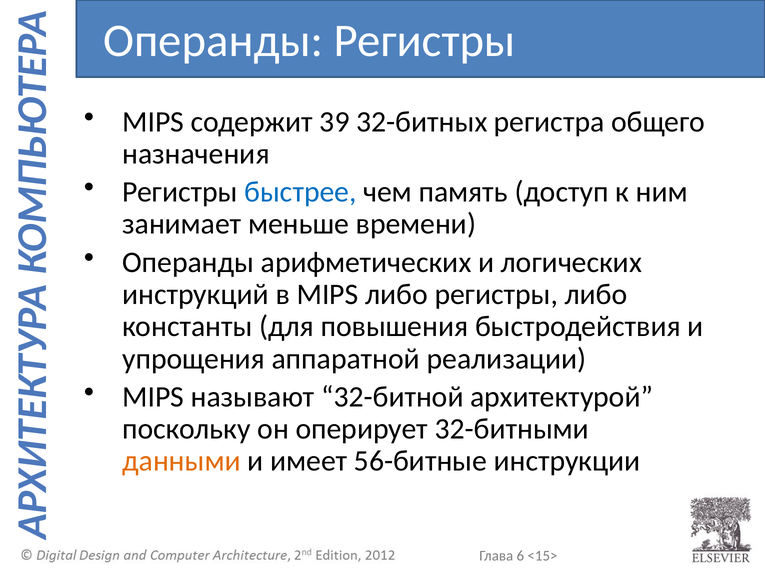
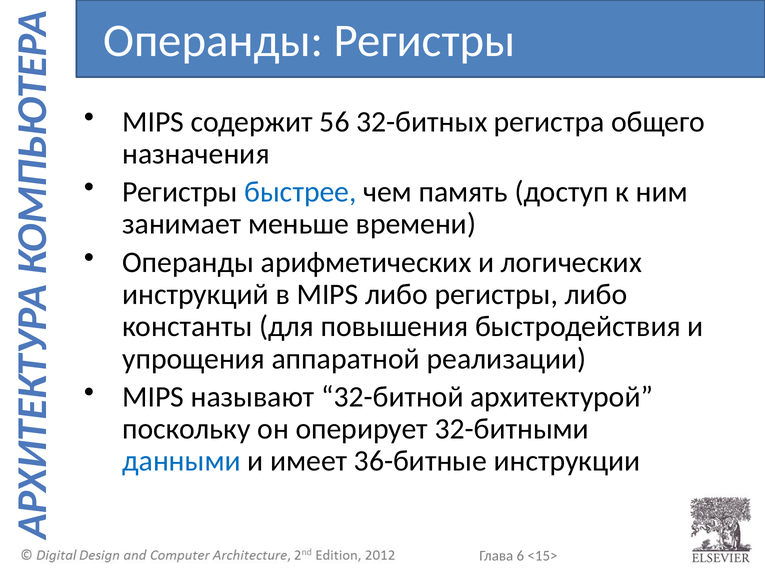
39: 39 -> 56
данными colour: orange -> blue
56-битные: 56-битные -> 36-битные
